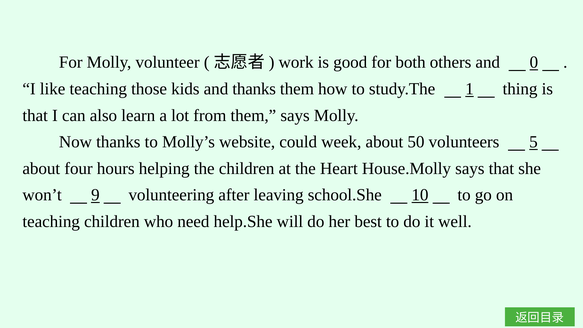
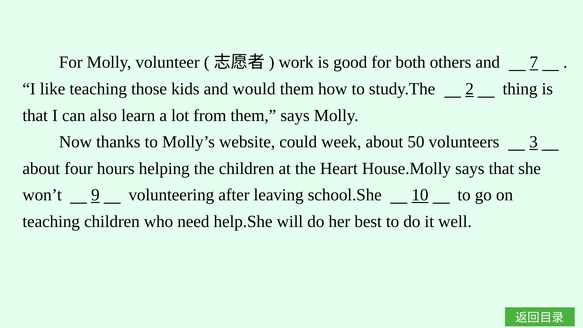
0: 0 -> 7
and thanks: thanks -> would
1: 1 -> 2
5: 5 -> 3
